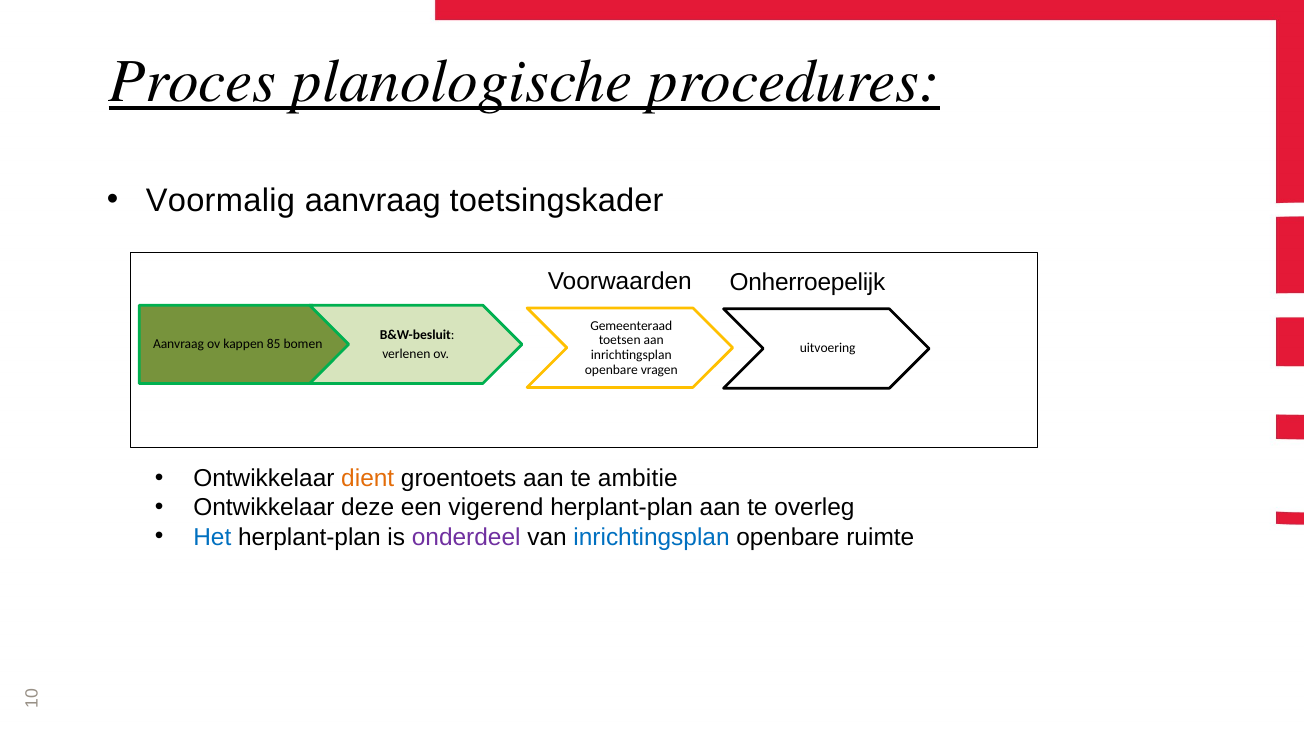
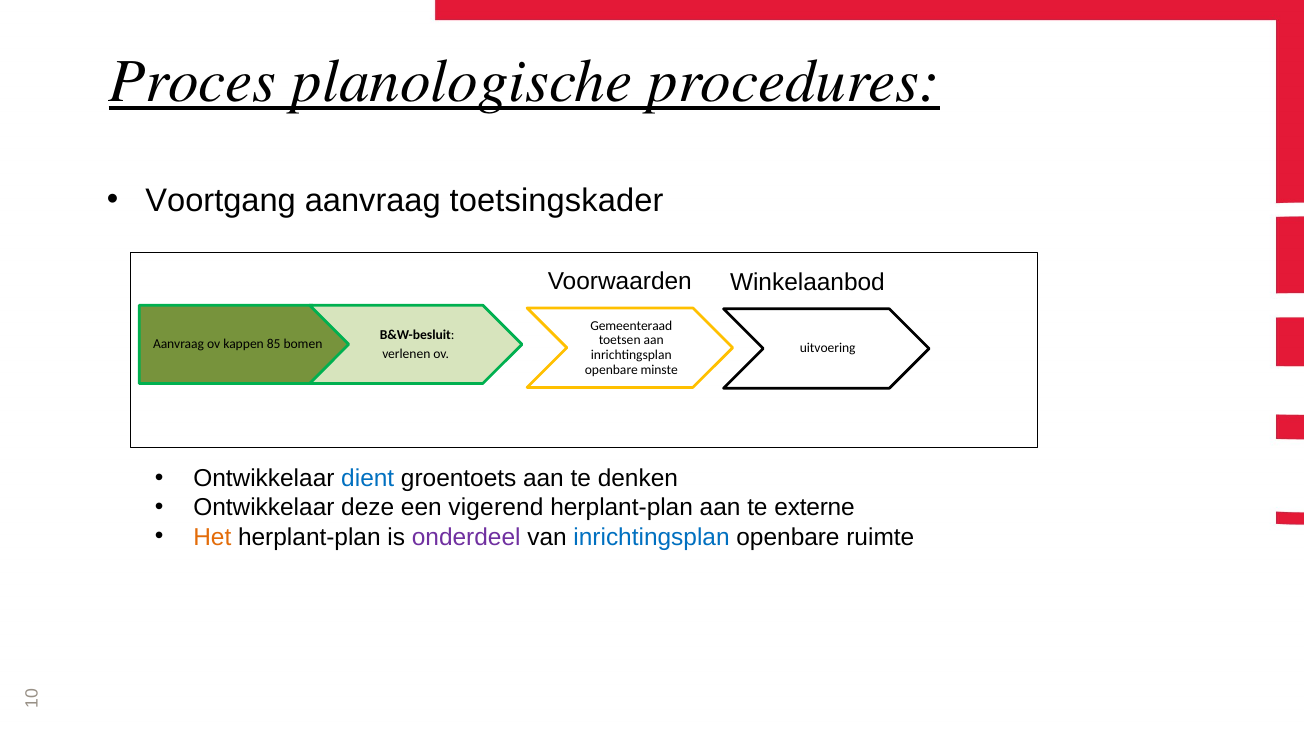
Voormalig: Voormalig -> Voortgang
Onherroepelijk: Onherroepelijk -> Winkelaanbod
vragen: vragen -> minste
dient colour: orange -> blue
ambitie: ambitie -> denken
overleg: overleg -> externe
Het colour: blue -> orange
